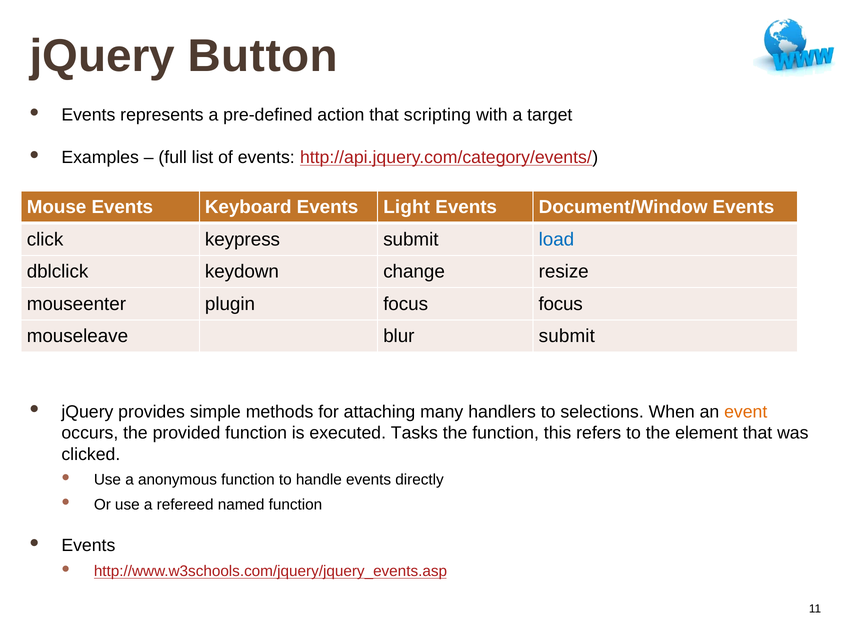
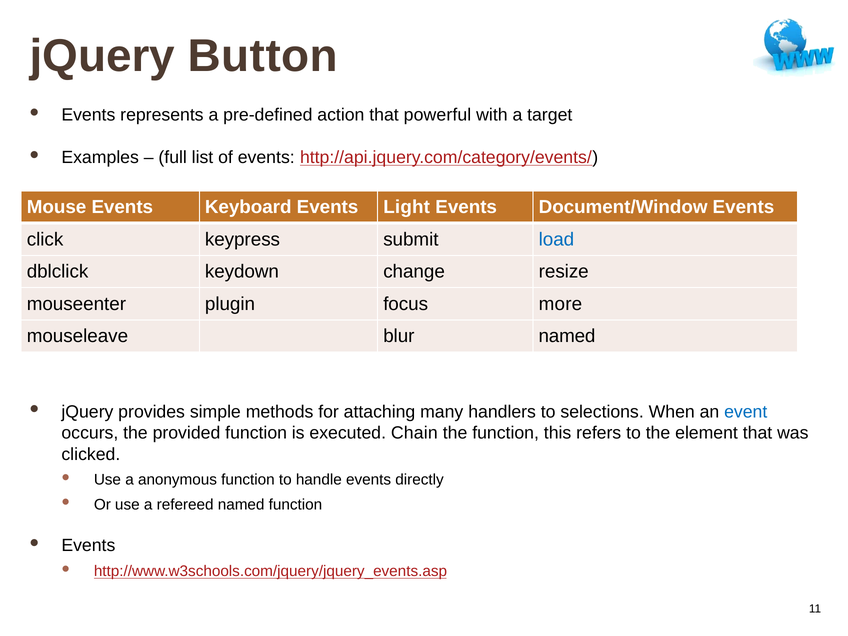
scripting: scripting -> powerful
focus focus: focus -> more
blur submit: submit -> named
event colour: orange -> blue
Tasks: Tasks -> Chain
